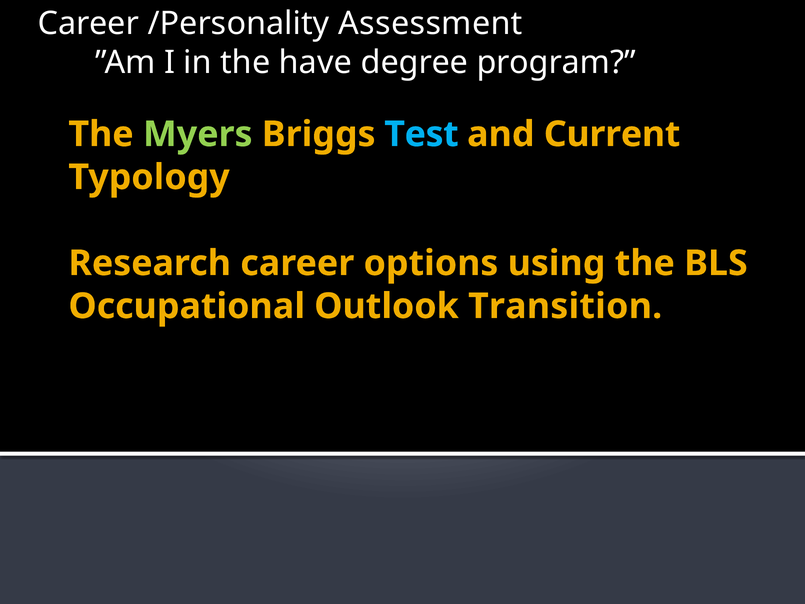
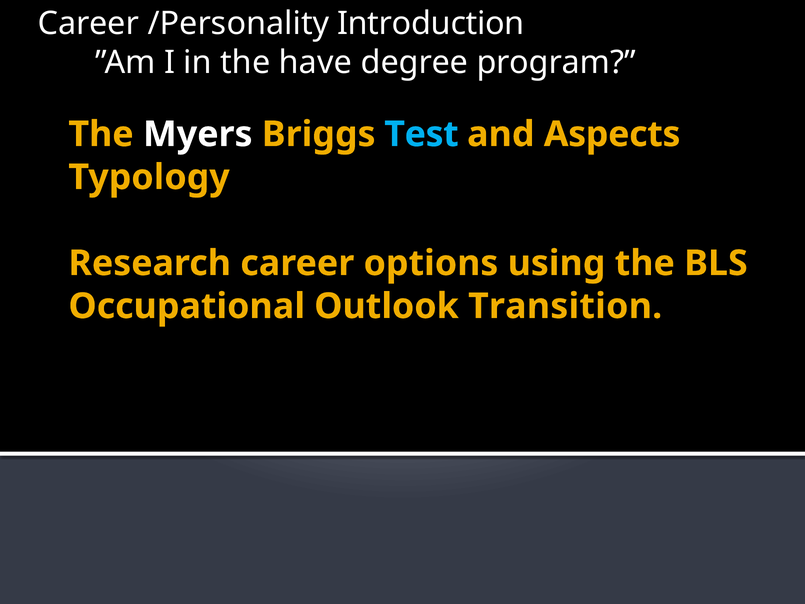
Assessment: Assessment -> Introduction
Myers colour: light green -> white
Current: Current -> Aspects
